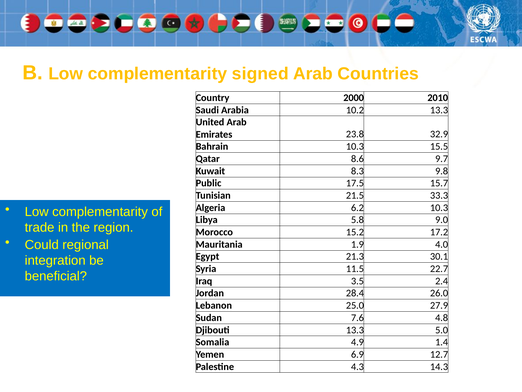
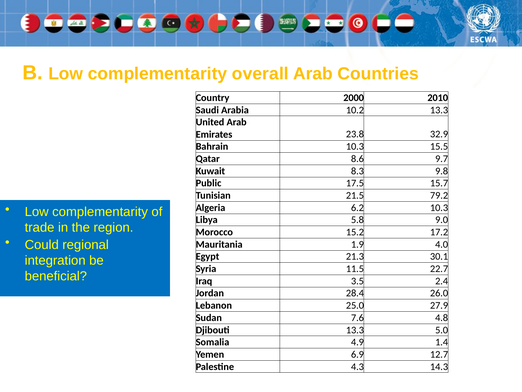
signed: signed -> overall
33.3: 33.3 -> 79.2
